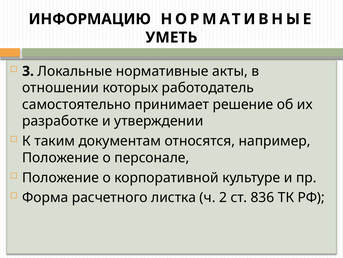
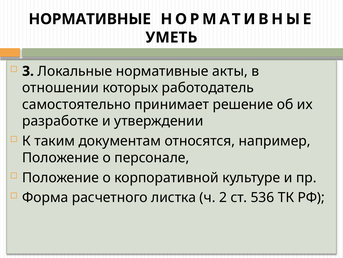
ИНФОРМАЦИЮ at (90, 19): ИНФОРМАЦИЮ -> НОРМАТИВНЫЕ
836: 836 -> 536
